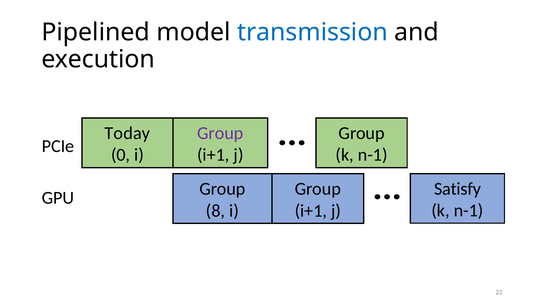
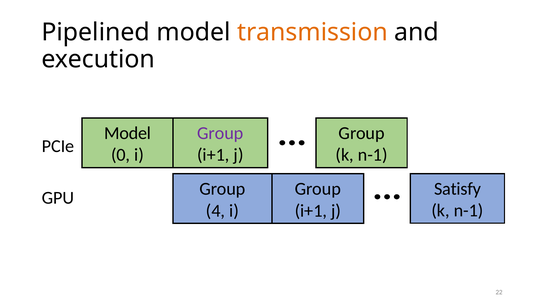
transmission colour: blue -> orange
Today at (127, 133): Today -> Model
8: 8 -> 4
